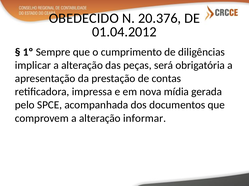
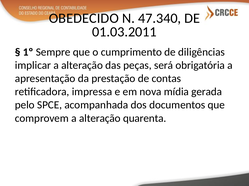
20.376: 20.376 -> 47.340
01.04.2012: 01.04.2012 -> 01.03.2011
informar: informar -> quarenta
